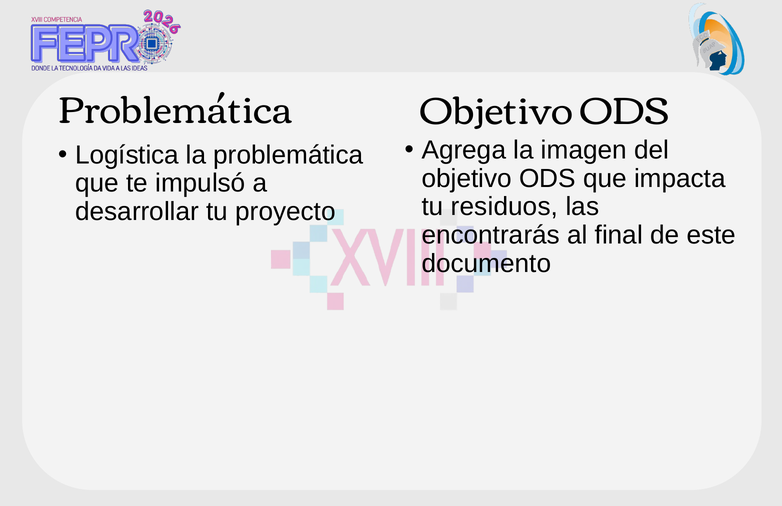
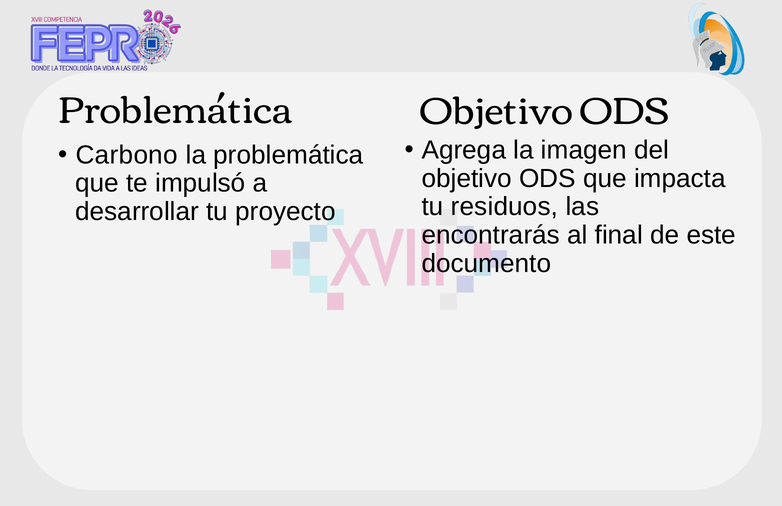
Logística: Logística -> Carbono
